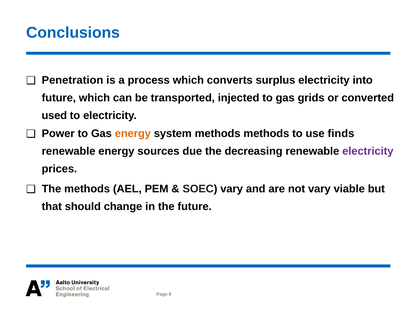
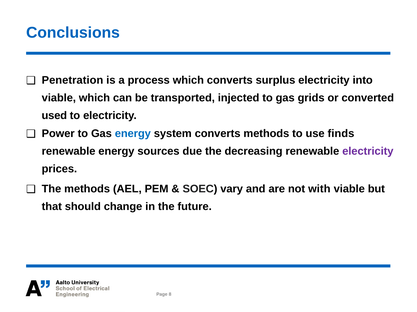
future at (59, 98): future -> viable
energy at (133, 134) colour: orange -> blue
system methods: methods -> converts
not vary: vary -> with
